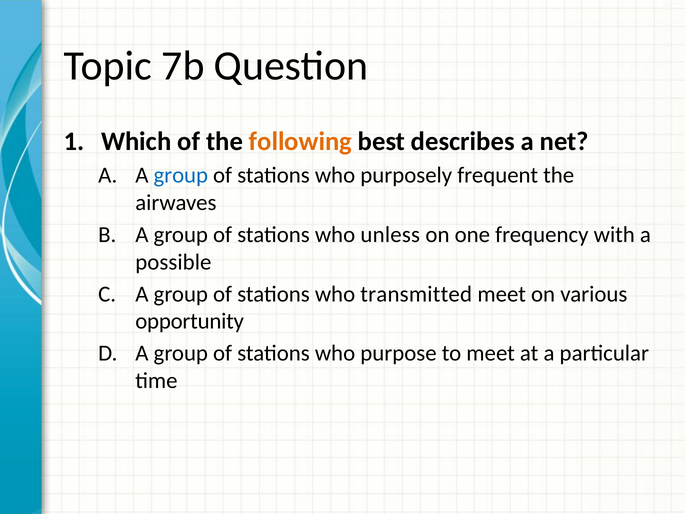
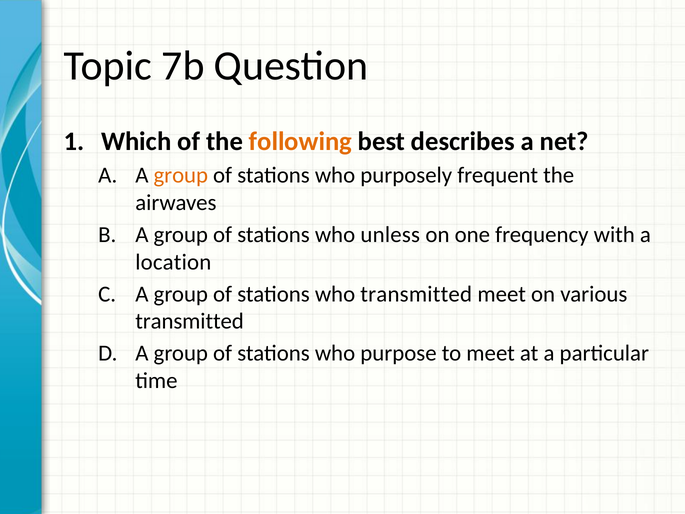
group at (181, 175) colour: blue -> orange
possible: possible -> location
opportunity at (190, 321): opportunity -> transmitted
